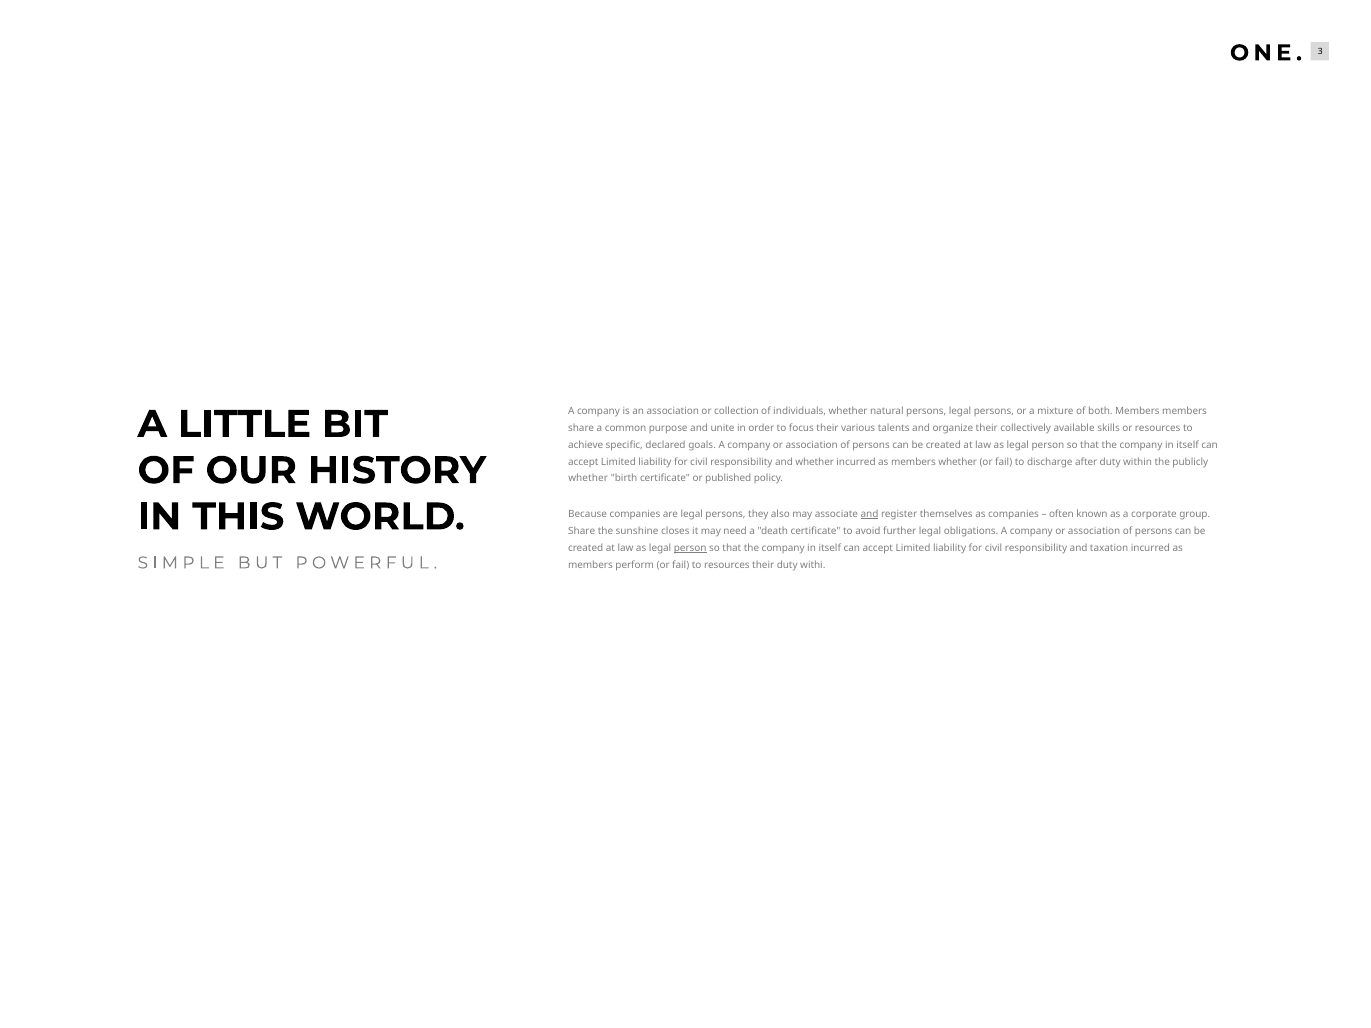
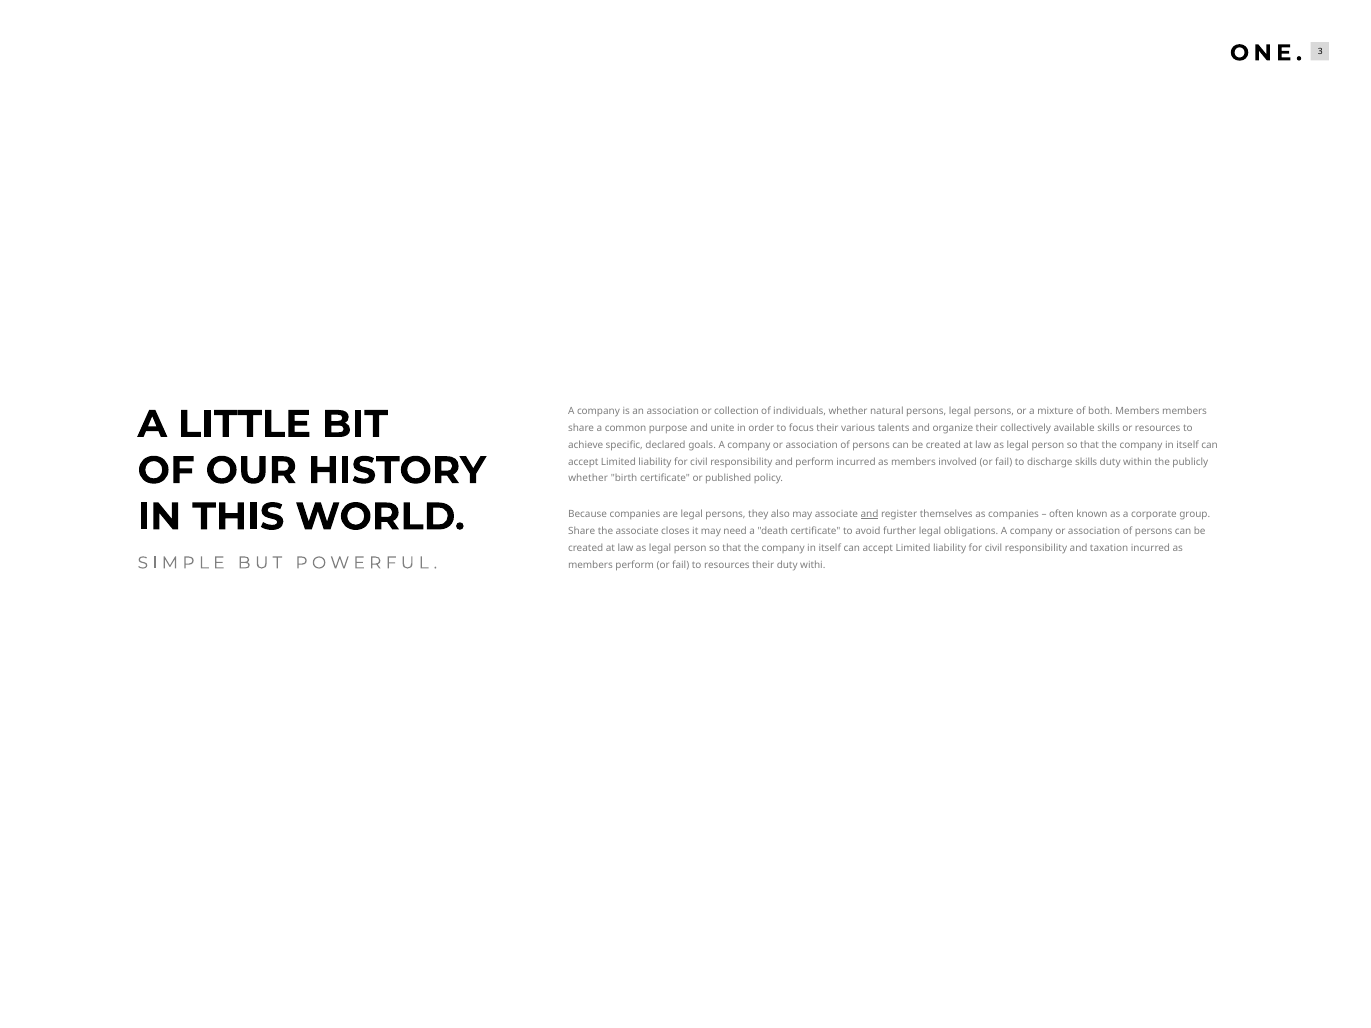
and whether: whether -> perform
members whether: whether -> involved
discharge after: after -> skills
the sunshine: sunshine -> associate
person at (690, 548) underline: present -> none
